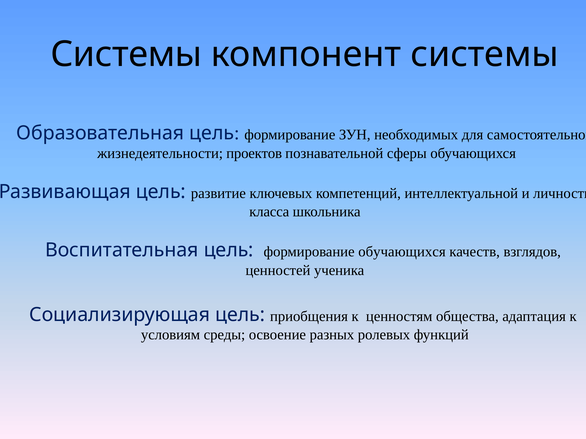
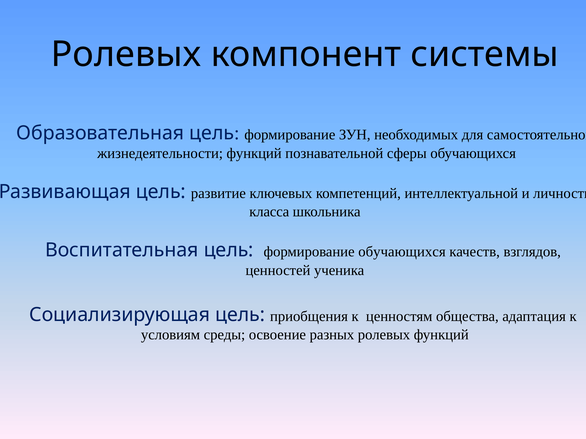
Системы at (126, 54): Системы -> Ролевых
жизнедеятельности проектов: проектов -> функций
